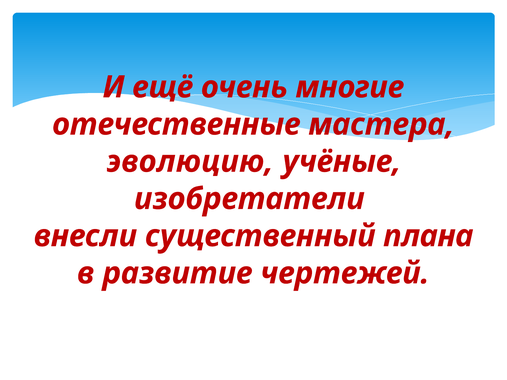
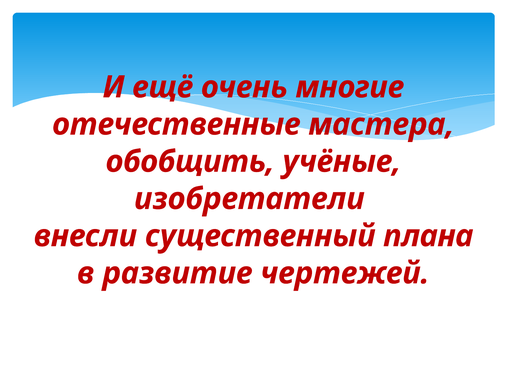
эволюцию: эволюцию -> обобщить
